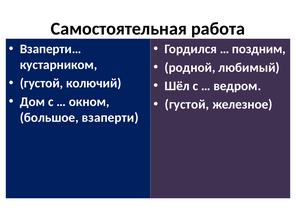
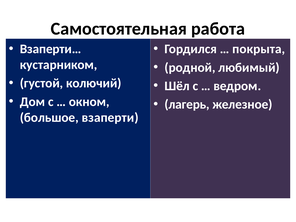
поздним: поздним -> покрыта
густой at (187, 104): густой -> лагерь
